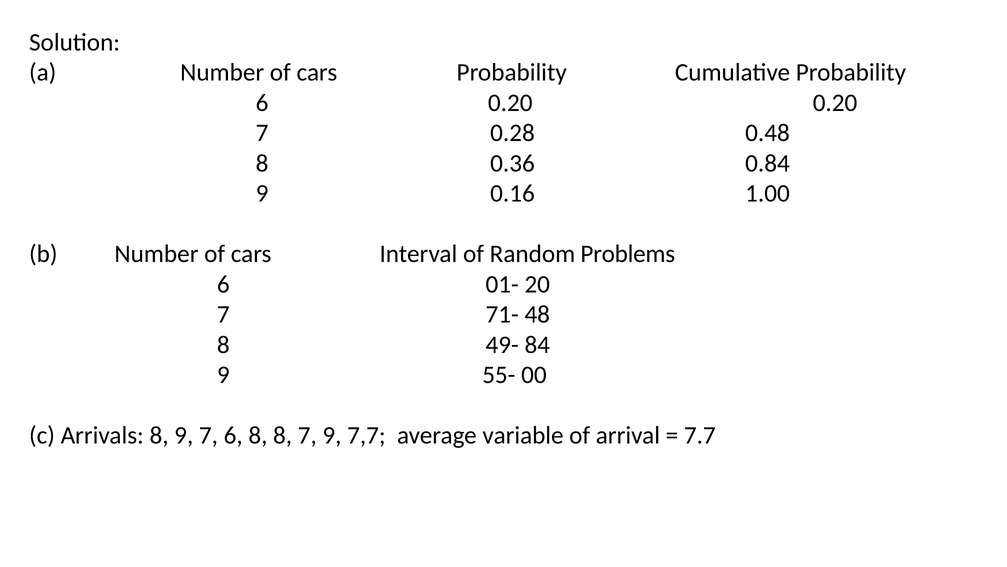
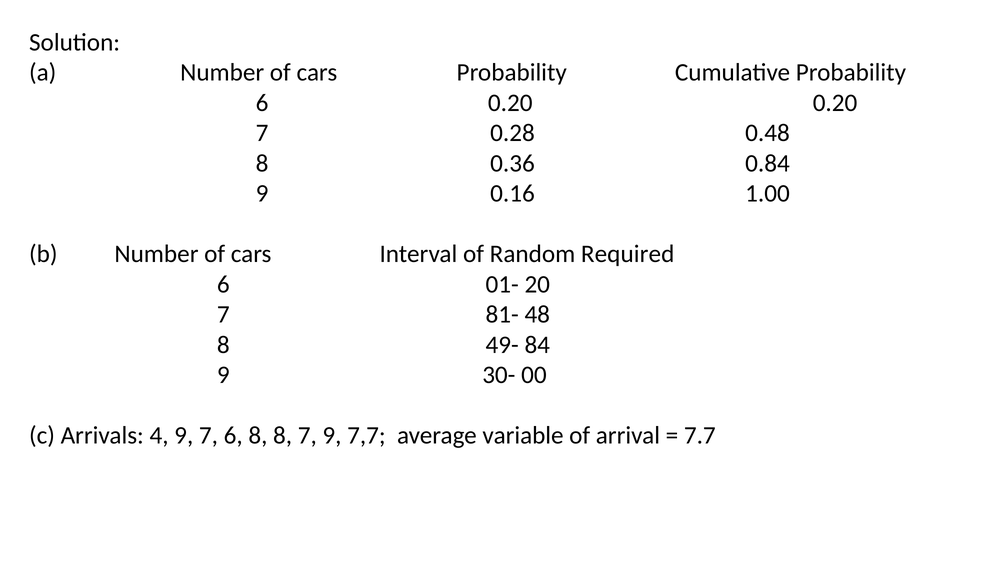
Problems: Problems -> Required
71-: 71- -> 81-
55-: 55- -> 30-
Arrivals 8: 8 -> 4
